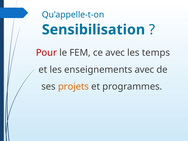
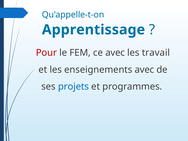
Sensibilisation: Sensibilisation -> Apprentissage
temps: temps -> travail
projets colour: orange -> blue
